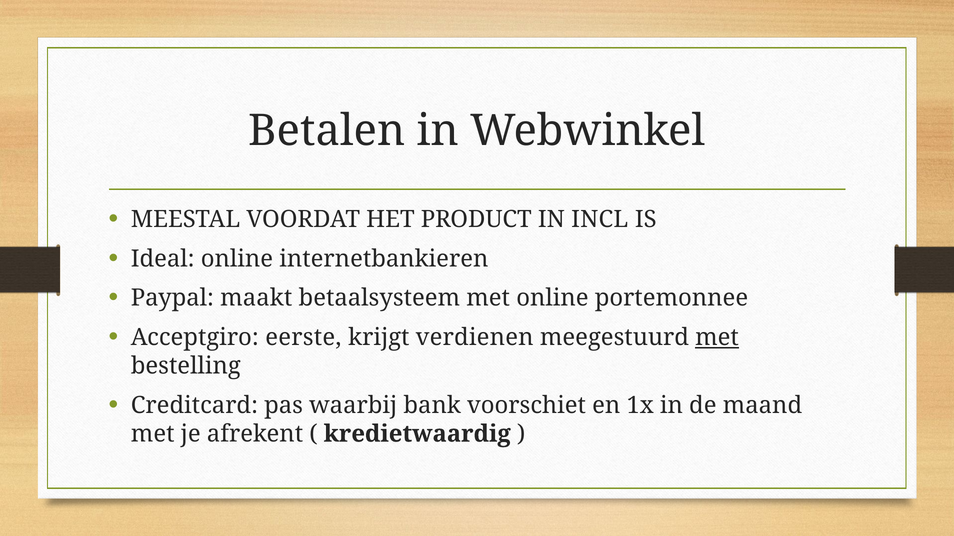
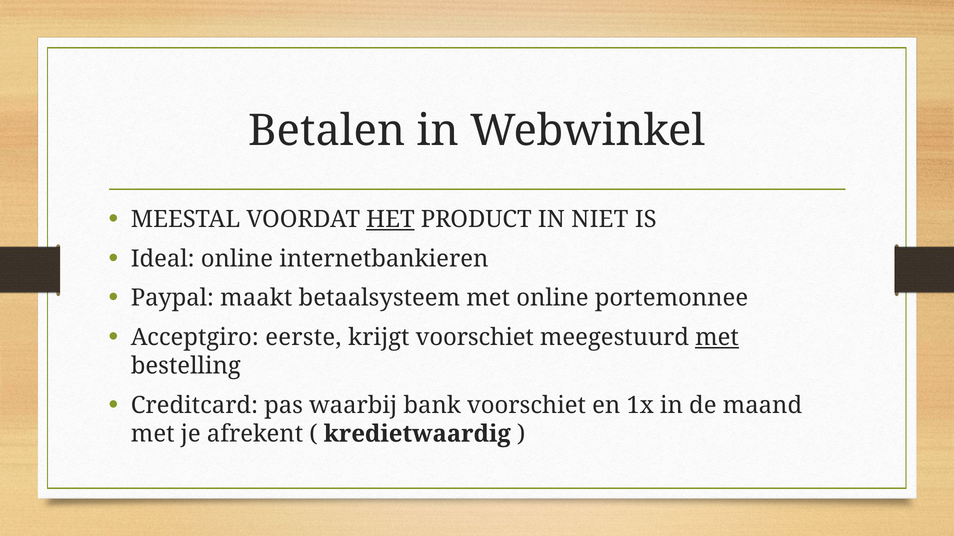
HET underline: none -> present
INCL: INCL -> NIET
krijgt verdienen: verdienen -> voorschiet
